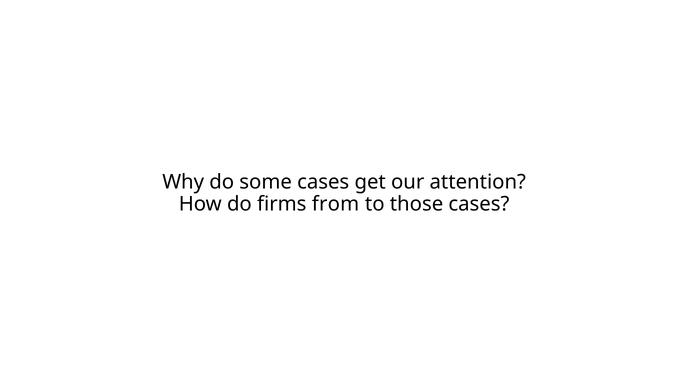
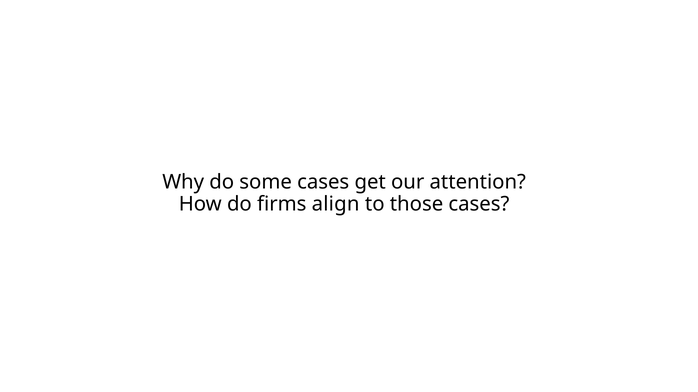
from: from -> align
